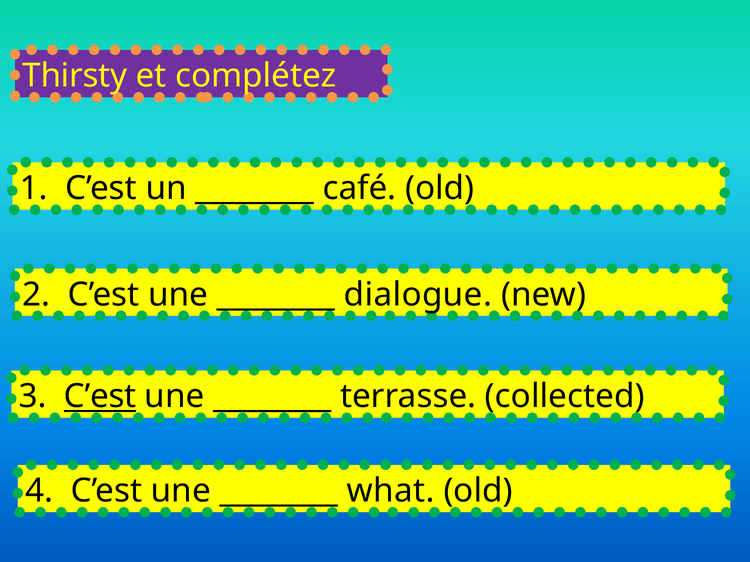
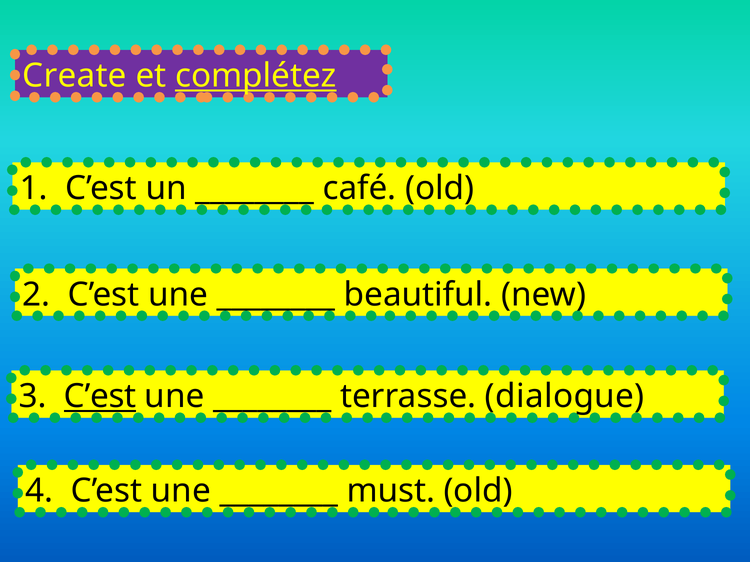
Thirsty: Thirsty -> Create
complétez underline: none -> present
dialogue: dialogue -> beautiful
collected: collected -> dialogue
what: what -> must
